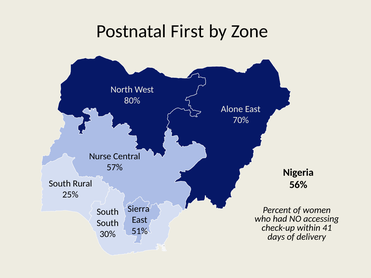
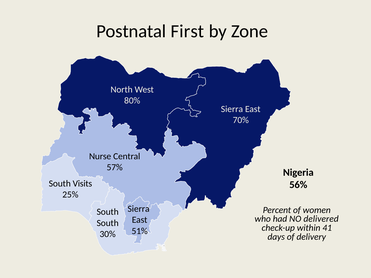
Alone at (232, 109): Alone -> Sierra
Rural: Rural -> Visits
accessing: accessing -> delivered
